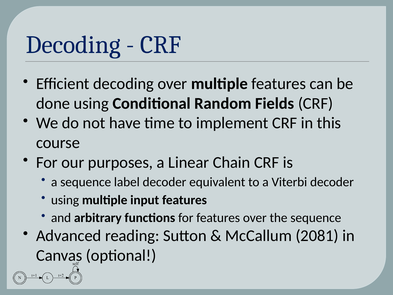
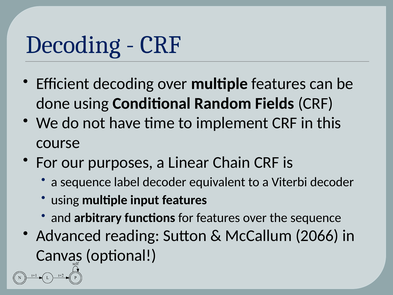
2081: 2081 -> 2066
